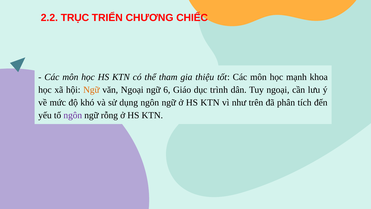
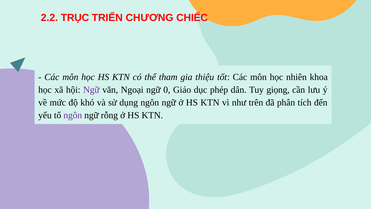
mạnh: mạnh -> nhiên
Ngữ at (91, 90) colour: orange -> purple
6: 6 -> 0
trình: trình -> phép
Tuy ngoại: ngoại -> giọng
